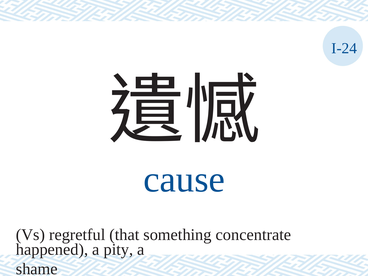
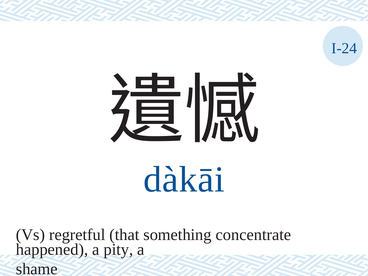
cause: cause -> dàkāi
